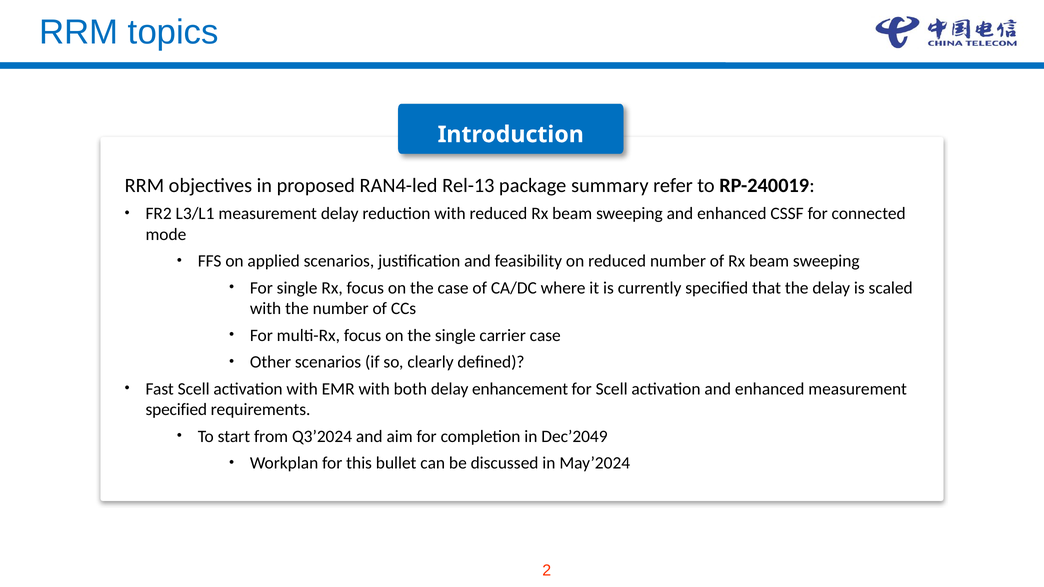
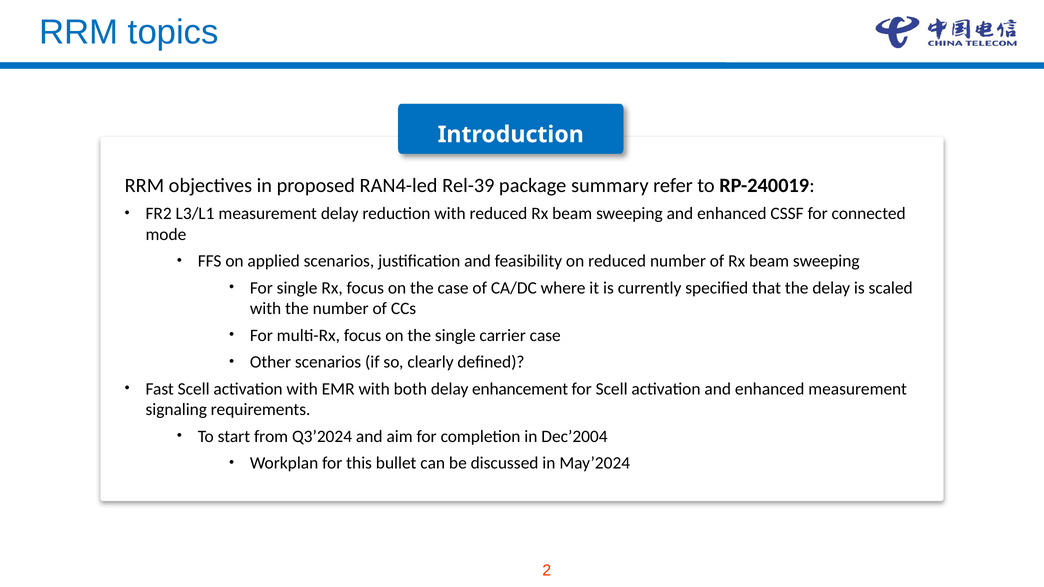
Rel-13: Rel-13 -> Rel-39
specified at (176, 410): specified -> signaling
Dec’2049: Dec’2049 -> Dec’2004
